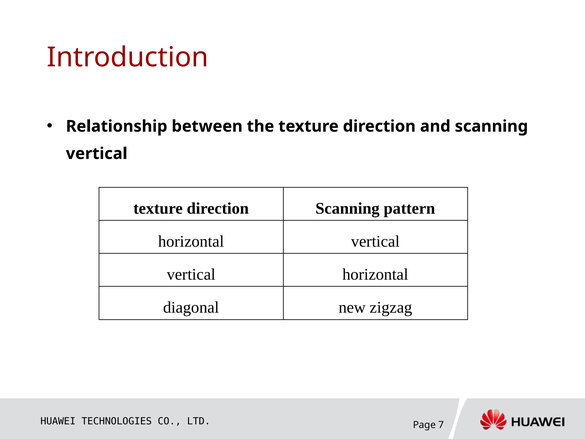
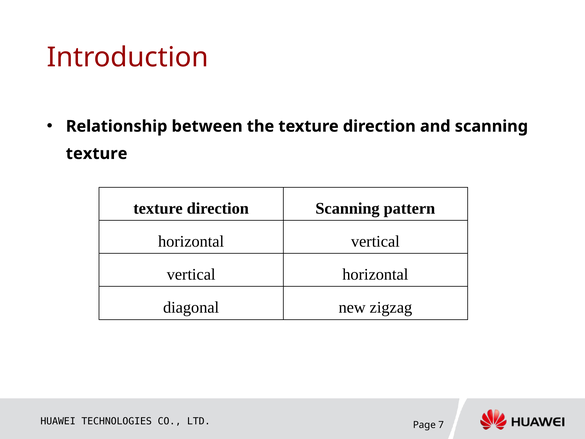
vertical at (97, 154): vertical -> texture
